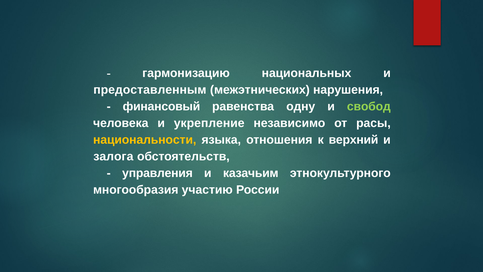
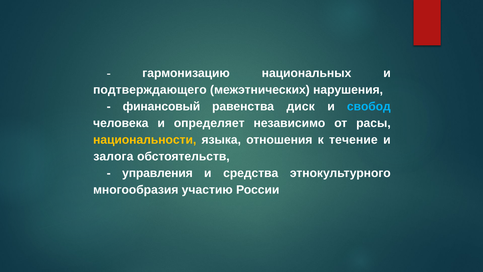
предоставленным: предоставленным -> подтверждающего
одну: одну -> диск
свобод colour: light green -> light blue
укрепление: укрепление -> определяет
верхний: верхний -> течение
казачьим: казачьим -> средства
